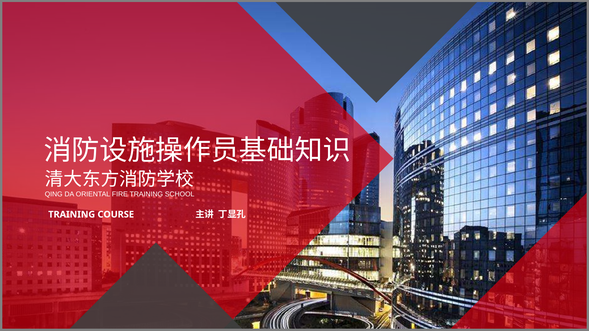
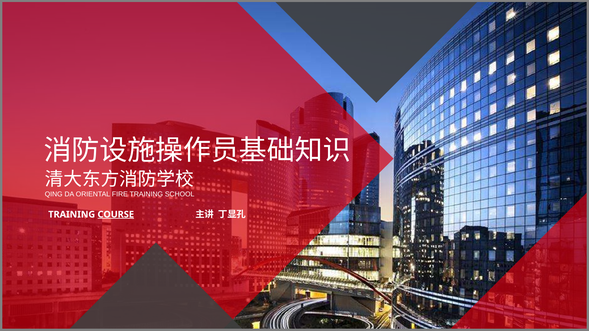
COURSE underline: none -> present
